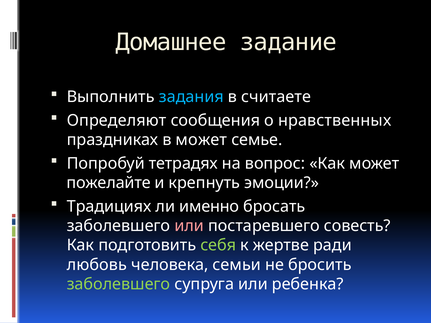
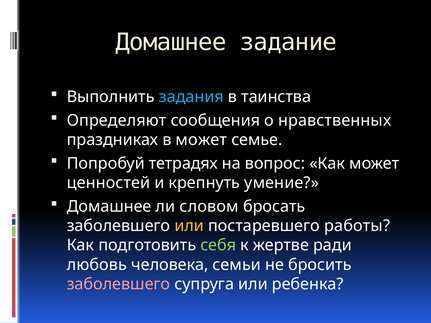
считаете: считаете -> таинства
пожелайте: пожелайте -> ценностей
эмоции: эмоции -> умение
Традициях at (109, 207): Традициях -> Домашнее
именно: именно -> словом
или at (189, 226) colour: pink -> yellow
совесть: совесть -> работы
заболевшего at (118, 284) colour: light green -> pink
